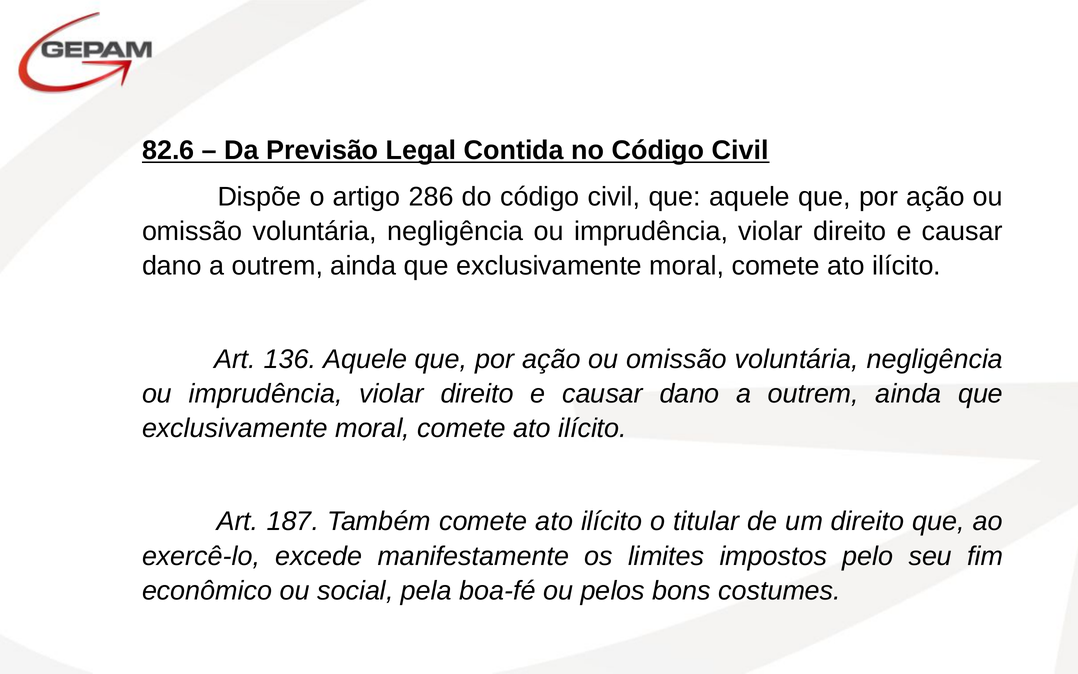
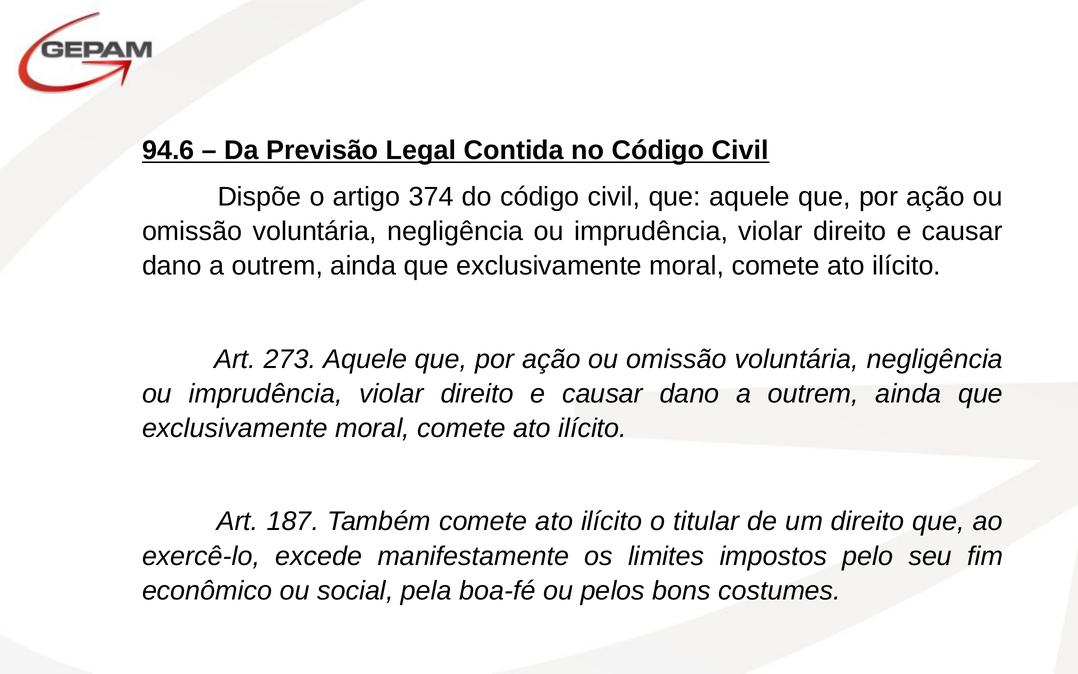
82.6: 82.6 -> 94.6
286: 286 -> 374
136: 136 -> 273
